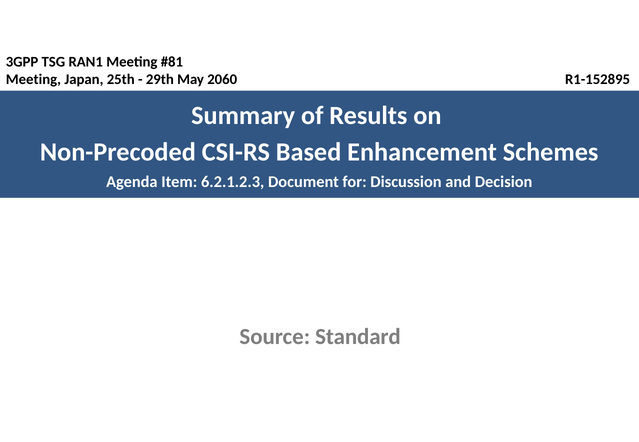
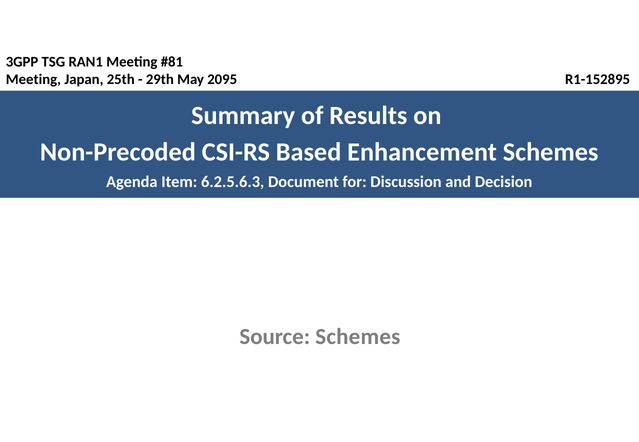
2060: 2060 -> 2095
6.2.1.2.3: 6.2.1.2.3 -> 6.2.5.6.3
Source Standard: Standard -> Schemes
